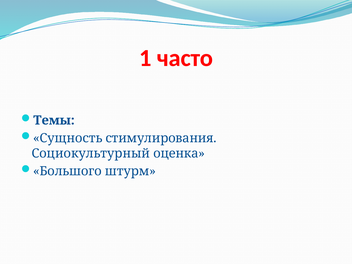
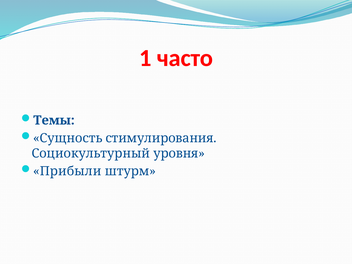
оценка: оценка -> уровня
Большого: Большого -> Прибыли
